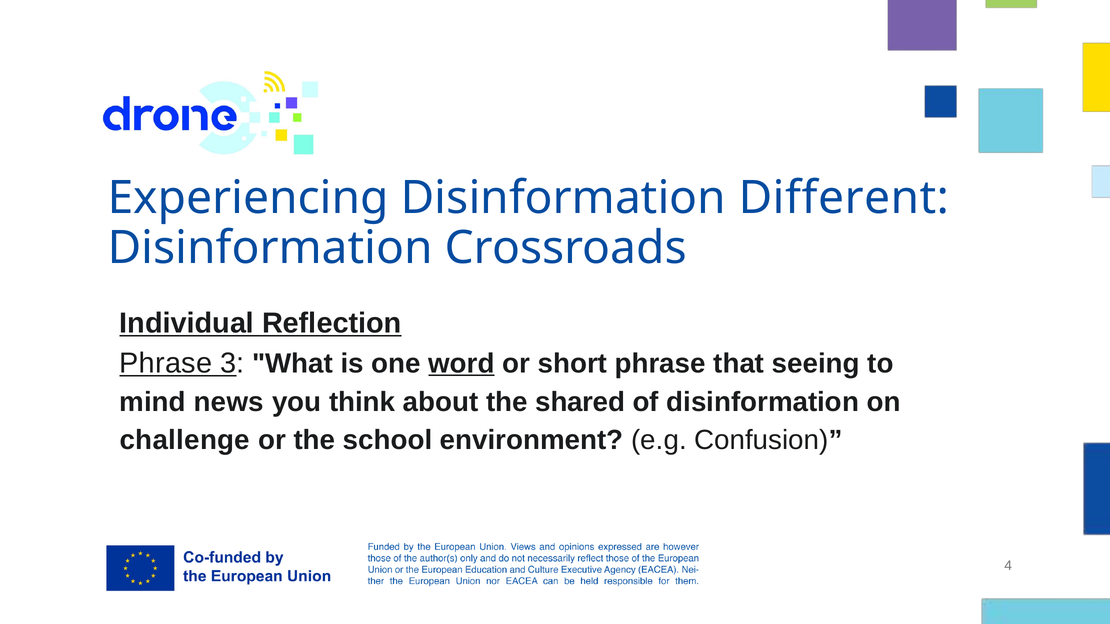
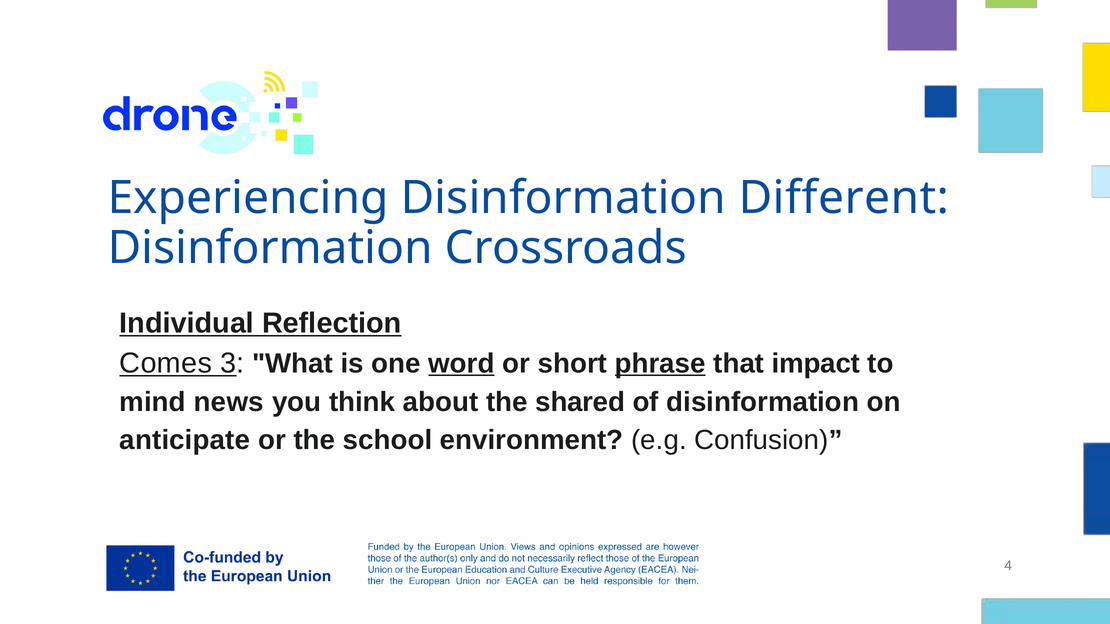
Phrase at (166, 363): Phrase -> Comes
phrase at (660, 364) underline: none -> present
seeing: seeing -> impact
challenge: challenge -> anticipate
